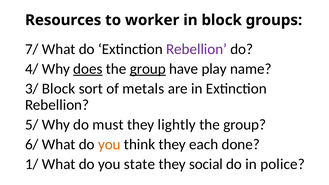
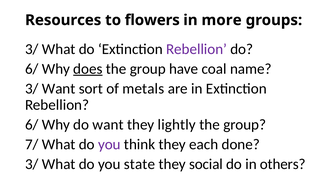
worker: worker -> flowers
in block: block -> more
7/ at (32, 49): 7/ -> 3/
4/ at (32, 69): 4/ -> 6/
group at (148, 69) underline: present -> none
play: play -> coal
3/ Block: Block -> Want
5/ at (32, 125): 5/ -> 6/
do must: must -> want
6/: 6/ -> 7/
you at (109, 144) colour: orange -> purple
1/ at (32, 164): 1/ -> 3/
police: police -> others
